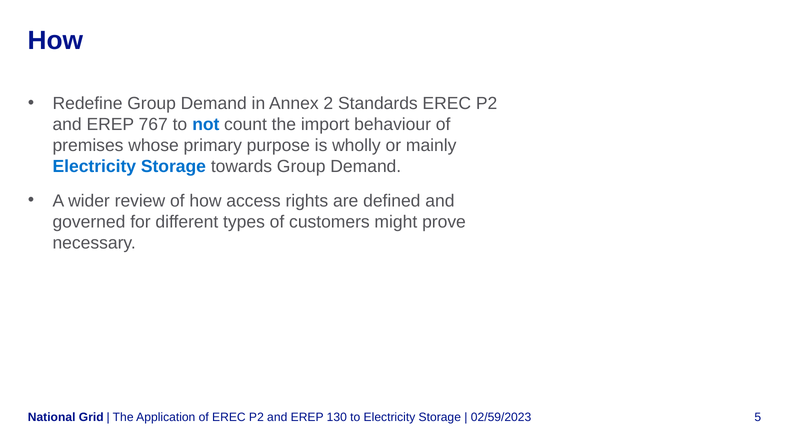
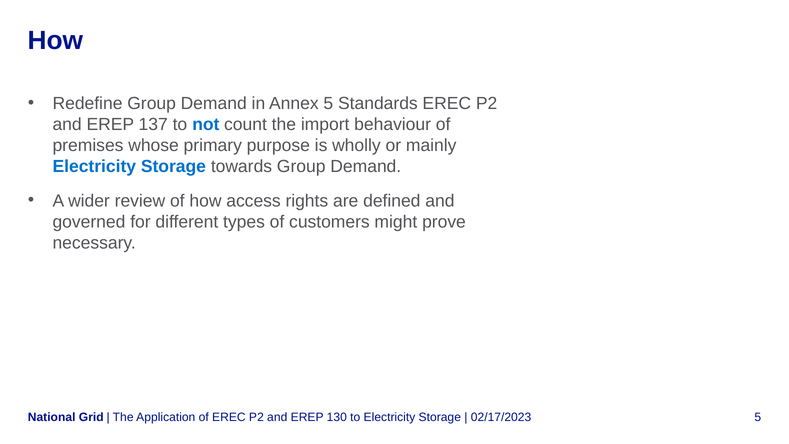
Annex 2: 2 -> 5
767: 767 -> 137
02/59/2023: 02/59/2023 -> 02/17/2023
